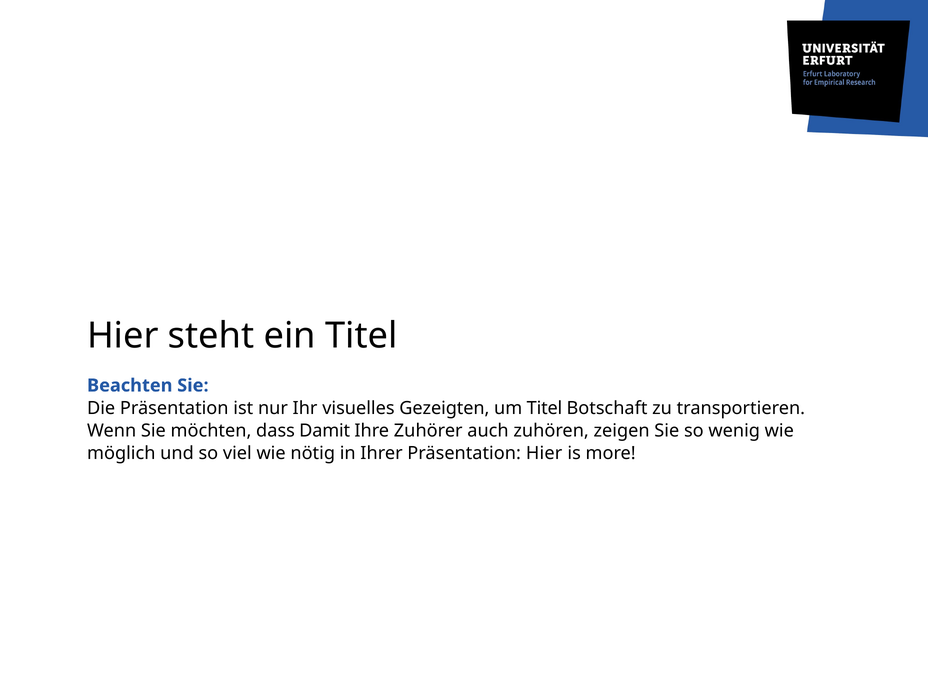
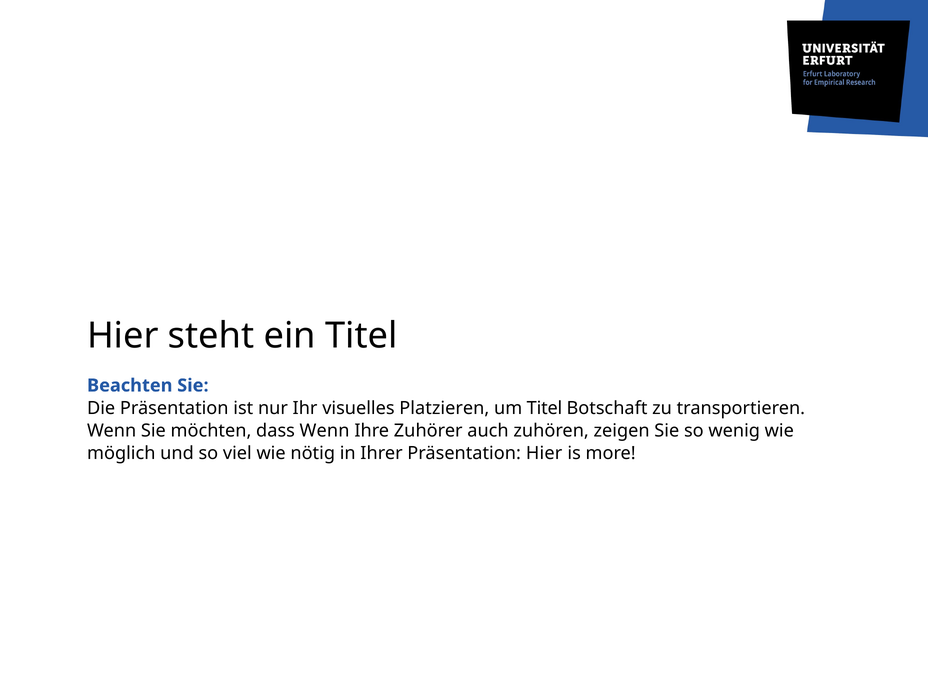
Gezeigten: Gezeigten -> Platzieren
dass Damit: Damit -> Wenn
